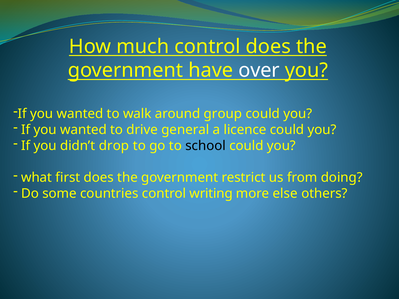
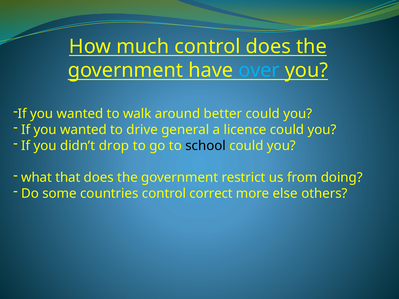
over colour: white -> light blue
group: group -> better
first: first -> that
writing: writing -> correct
